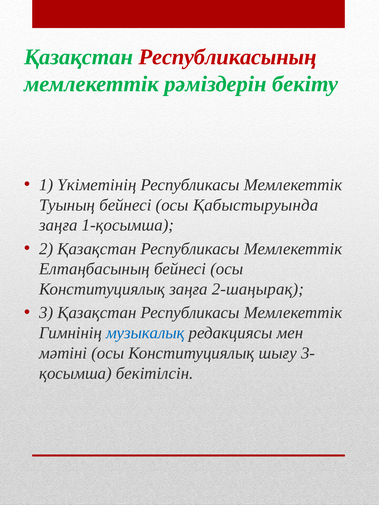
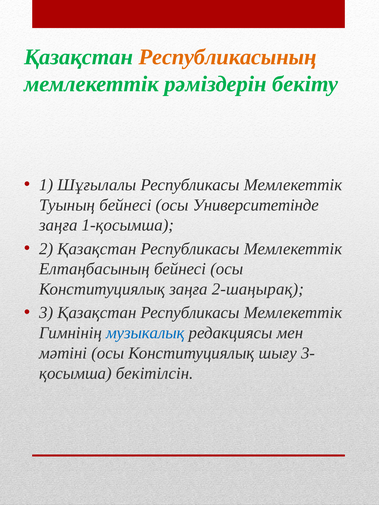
Республикасының colour: red -> orange
Үкiметiнiң: Үкiметiнiң -> Шұғылалы
Қабыстыруында: Қабыстыруында -> Университетінде
